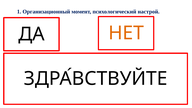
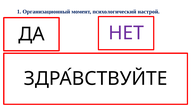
НЕТ colour: orange -> purple
